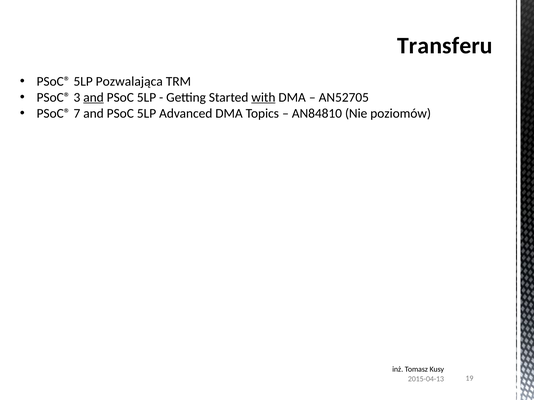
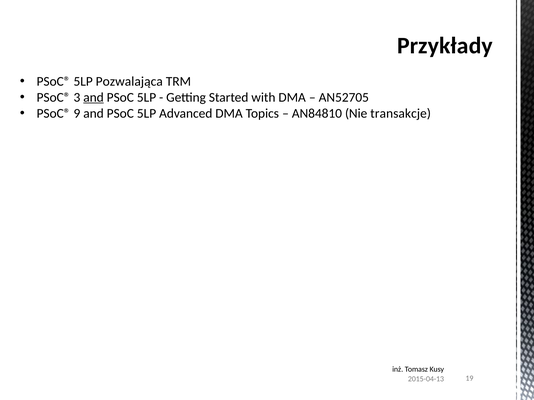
Transferu: Transferu -> Przykłady
with underline: present -> none
7: 7 -> 9
poziomów: poziomów -> transakcje
